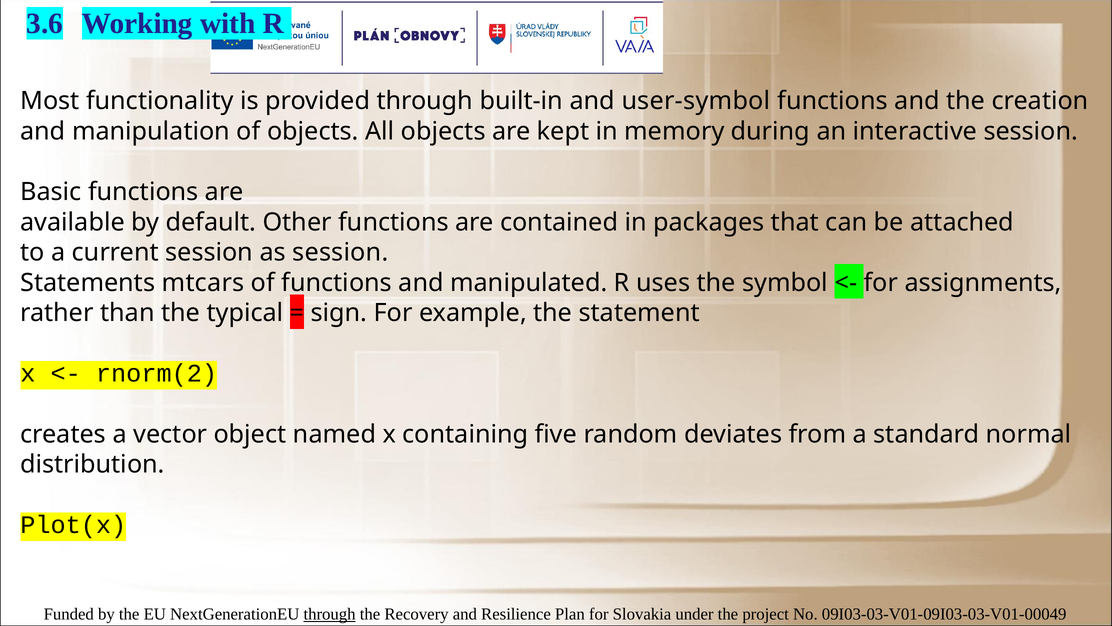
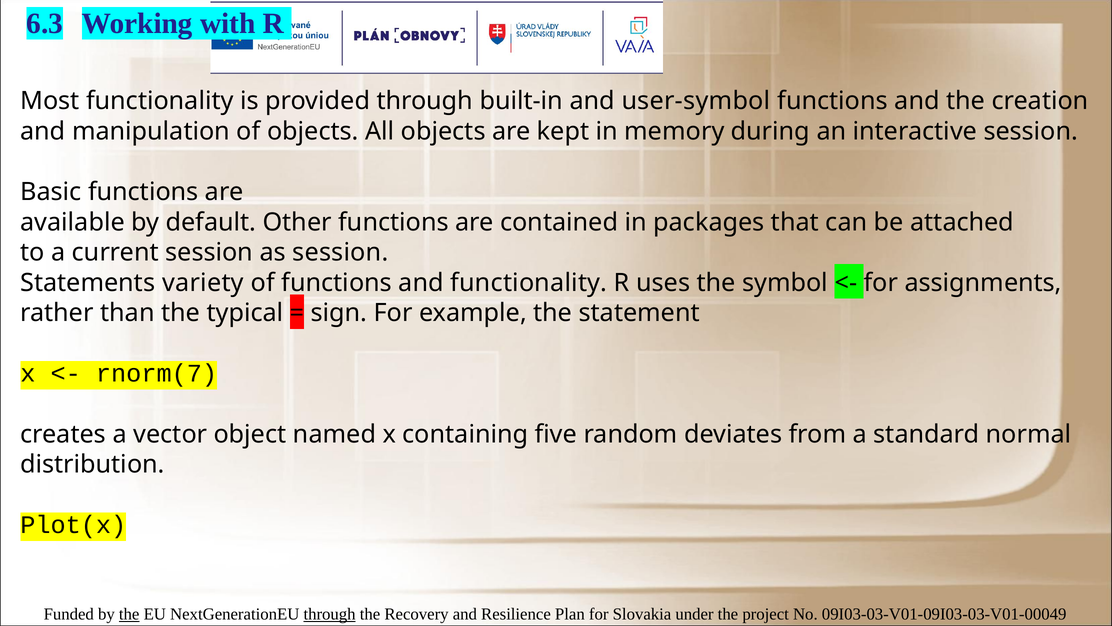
3.6: 3.6 -> 6.3
mtcars: mtcars -> variety
and manipulated: manipulated -> functionality
rnorm(2: rnorm(2 -> rnorm(7
the at (129, 614) underline: none -> present
